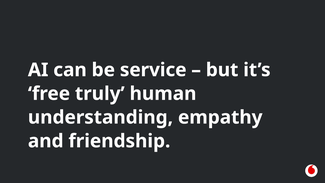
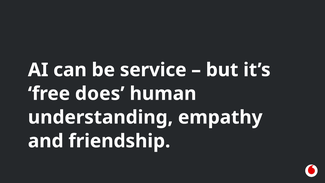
truly: truly -> does
